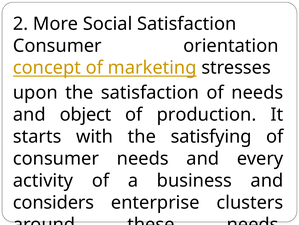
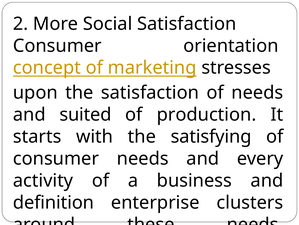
object: object -> suited
considers: considers -> definition
